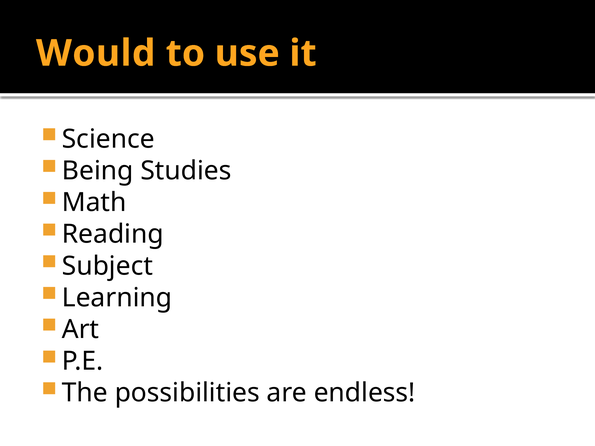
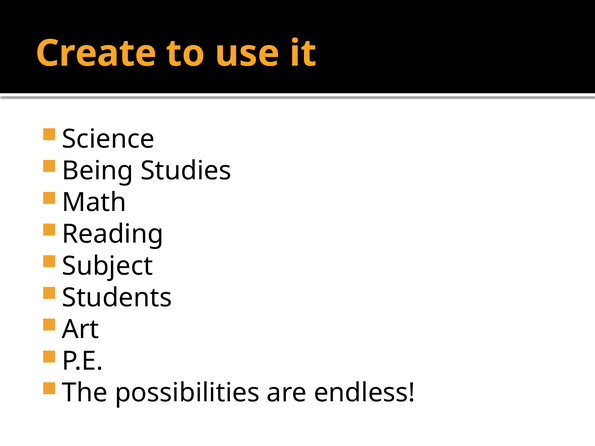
Would: Would -> Create
Learning: Learning -> Students
